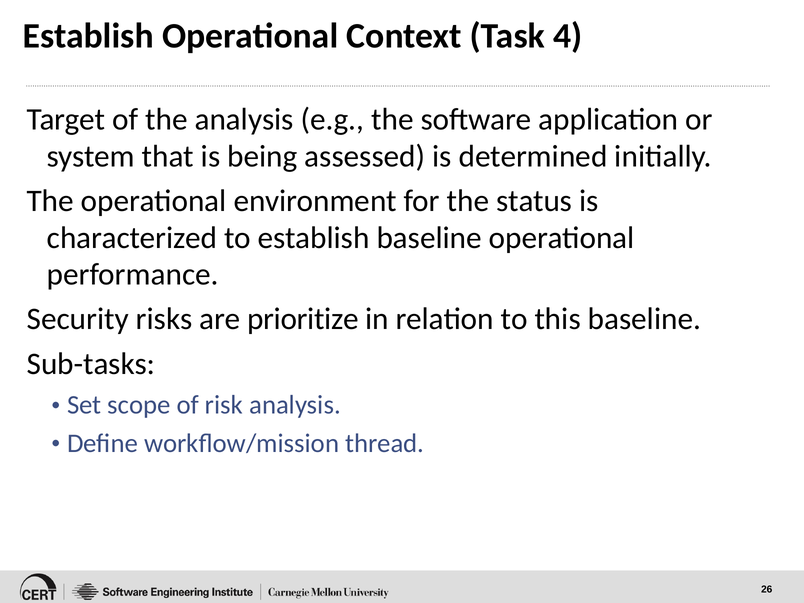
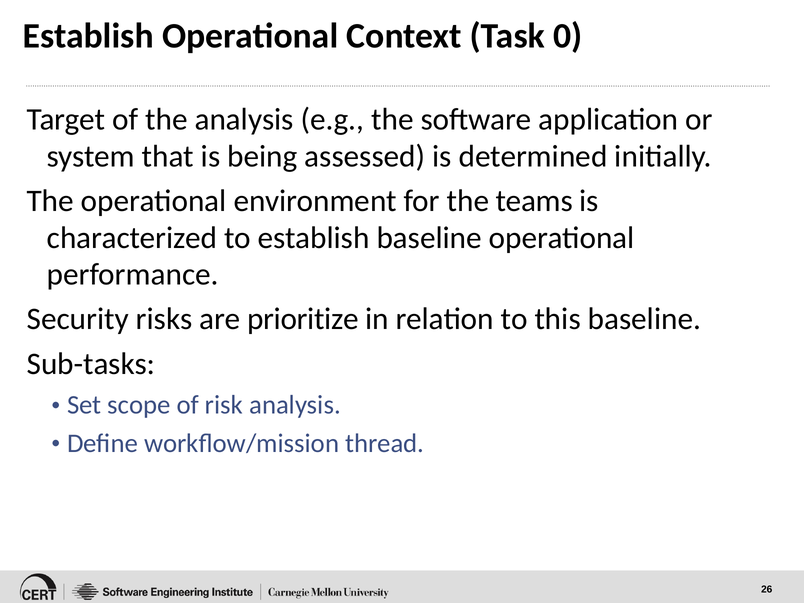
4: 4 -> 0
status: status -> teams
